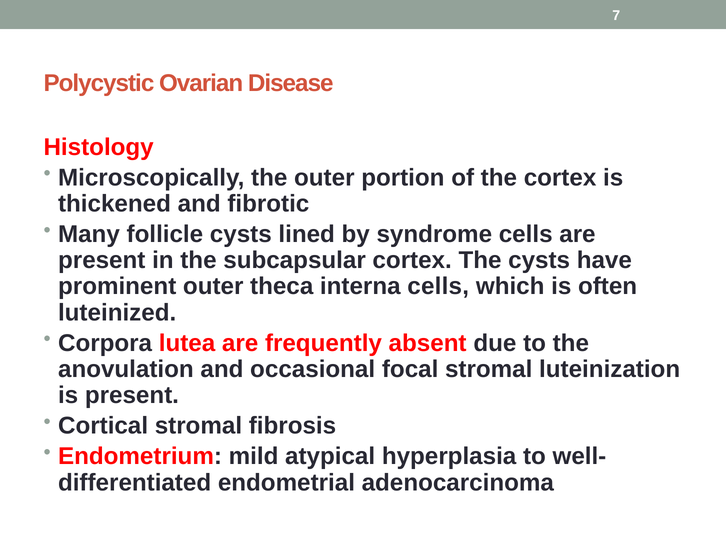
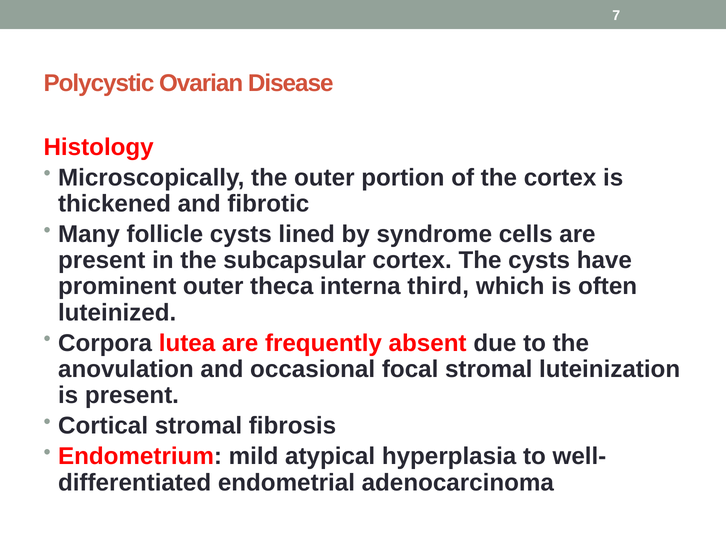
interna cells: cells -> third
